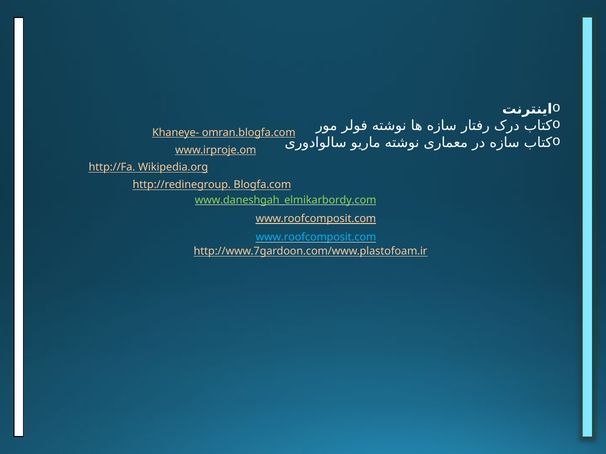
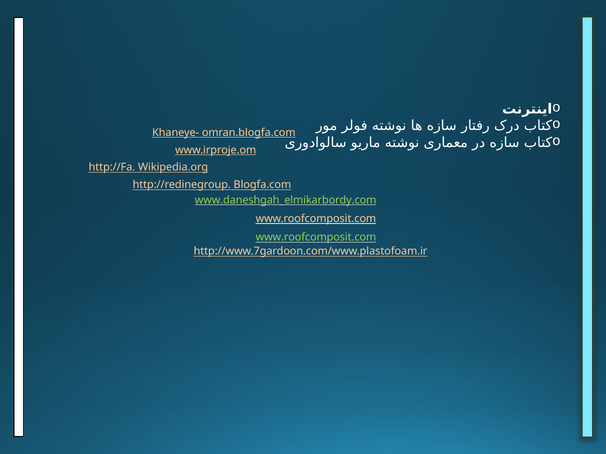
www.roofcomposit.com at (316, 237) colour: light blue -> light green
